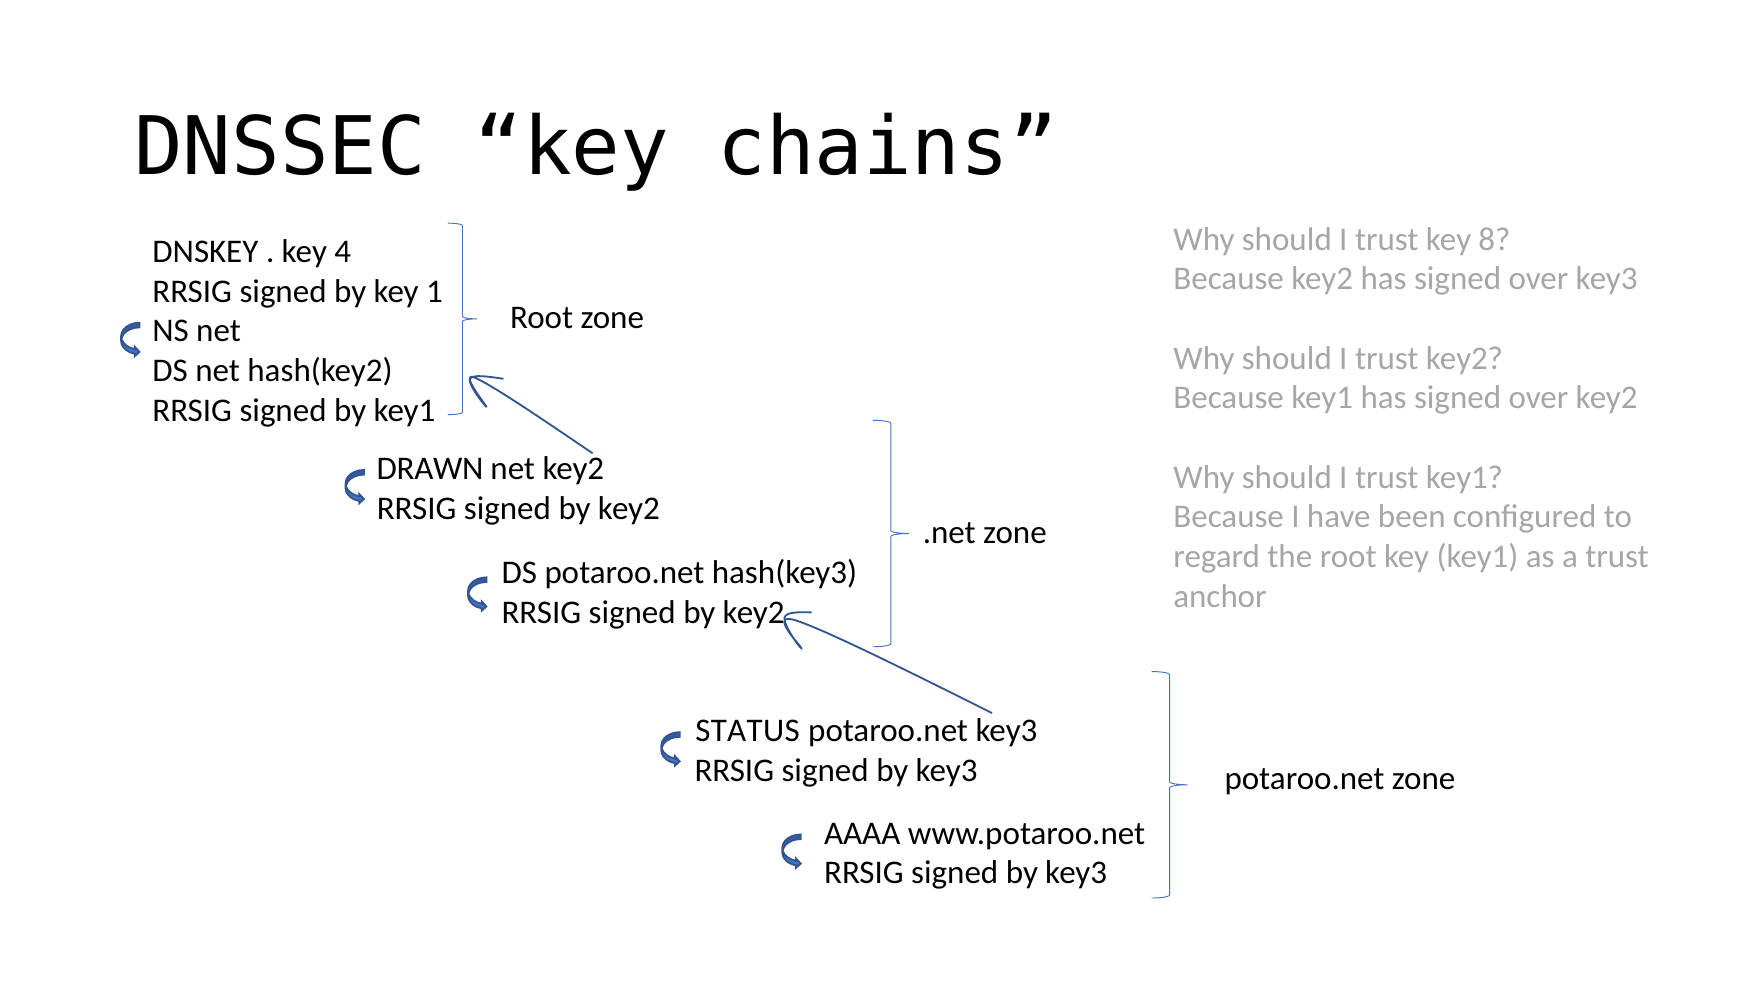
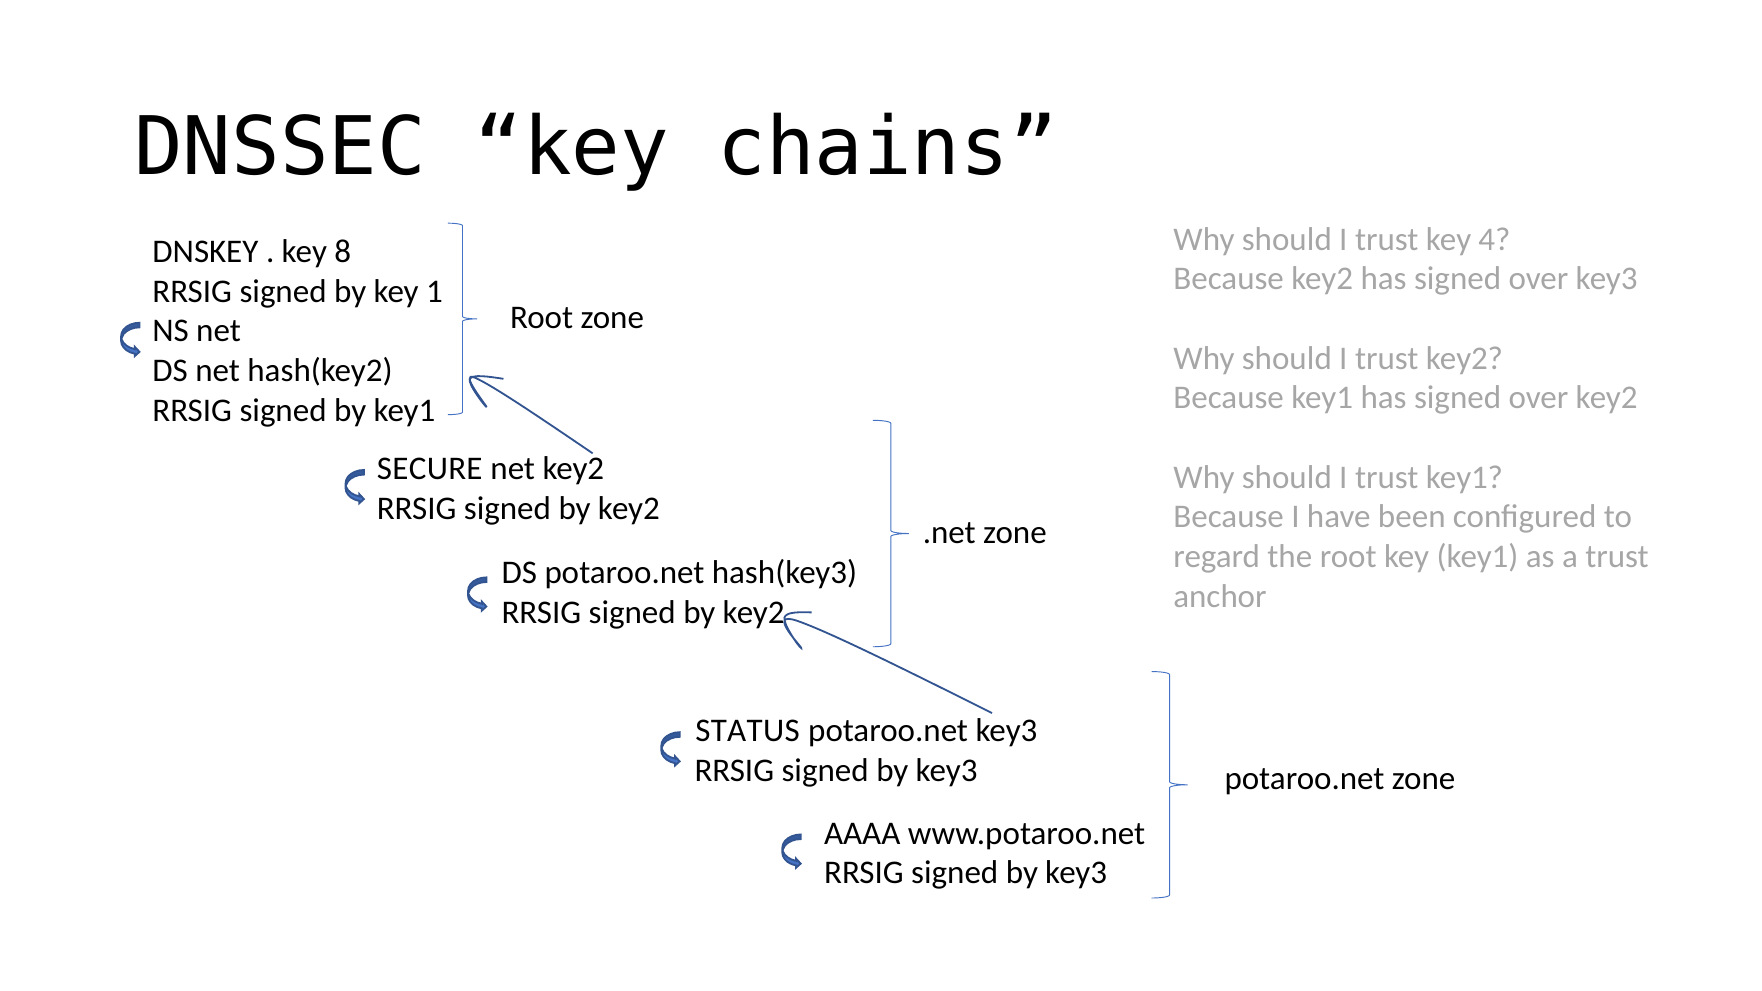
8: 8 -> 4
4: 4 -> 8
DRAWN: DRAWN -> SECURE
